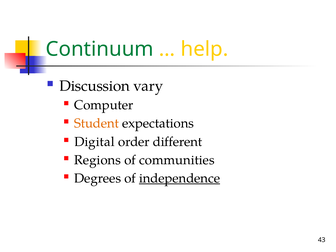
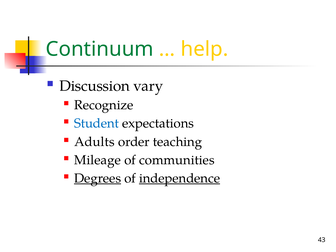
Computer: Computer -> Recognize
Student colour: orange -> blue
Digital: Digital -> Adults
different: different -> teaching
Regions: Regions -> Mileage
Degrees underline: none -> present
